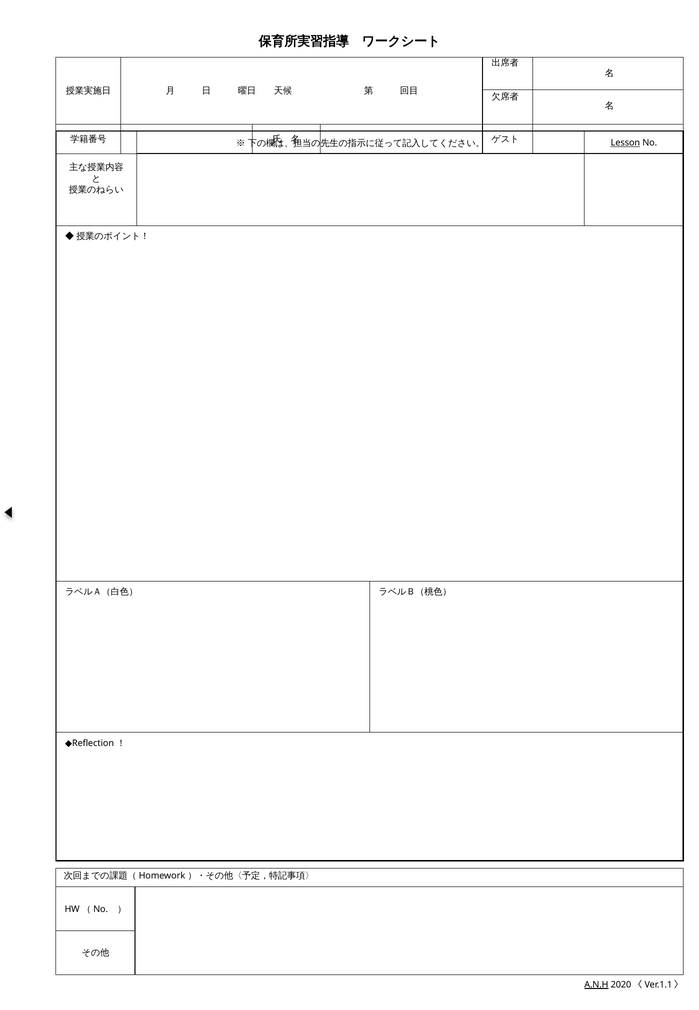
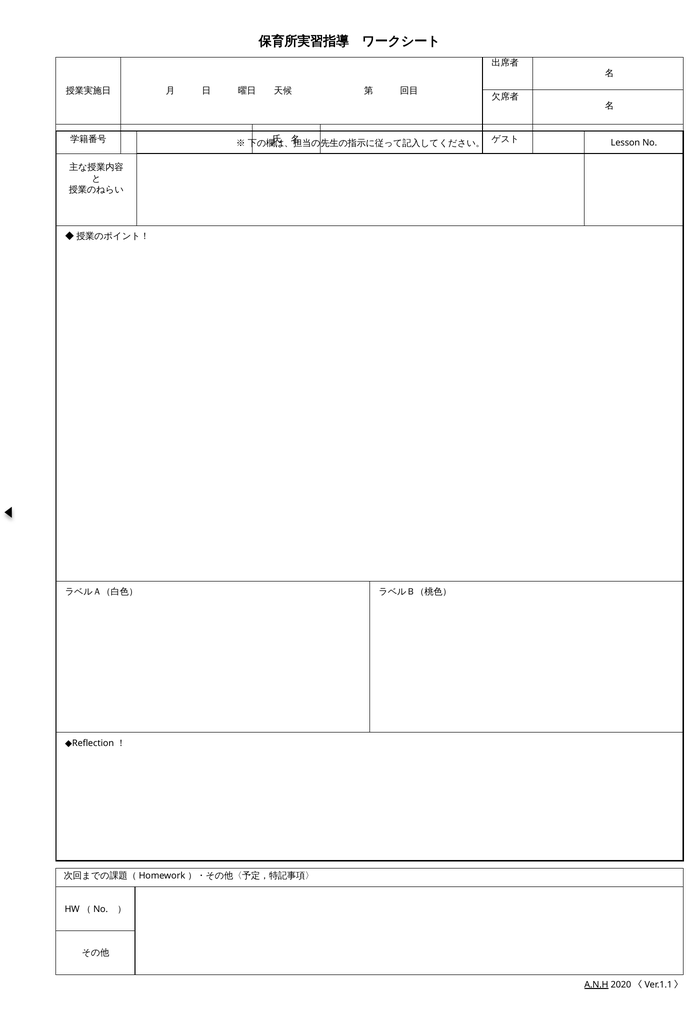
Lesson underline: present -> none
